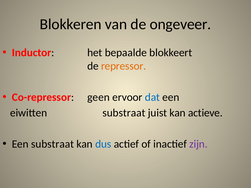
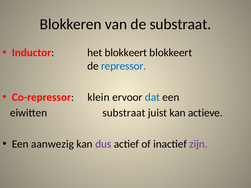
de ongeveer: ongeveer -> substraat
het bepaalde: bepaalde -> blokkeert
repressor colour: orange -> blue
geen: geen -> klein
Een substraat: substraat -> aanwezig
dus colour: blue -> purple
